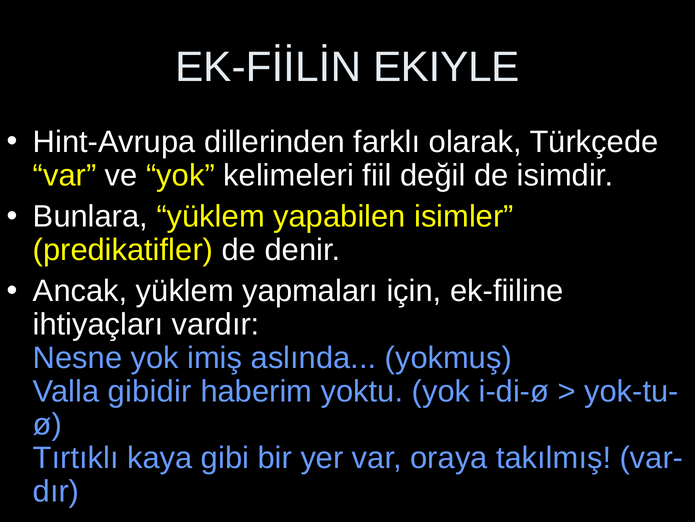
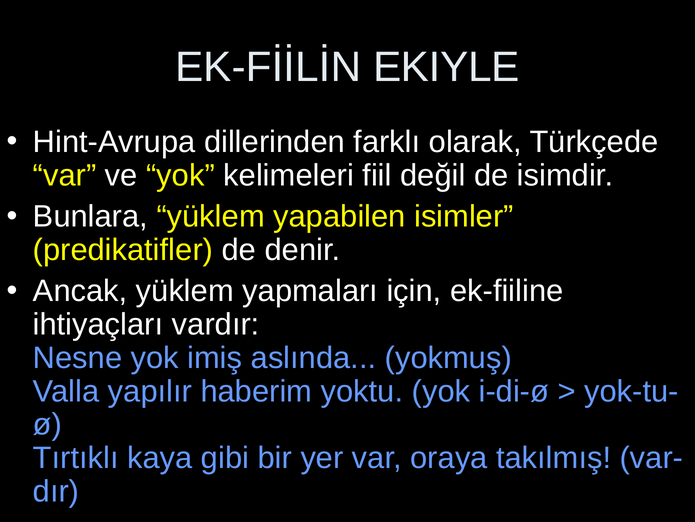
gibidir: gibidir -> yapılır
